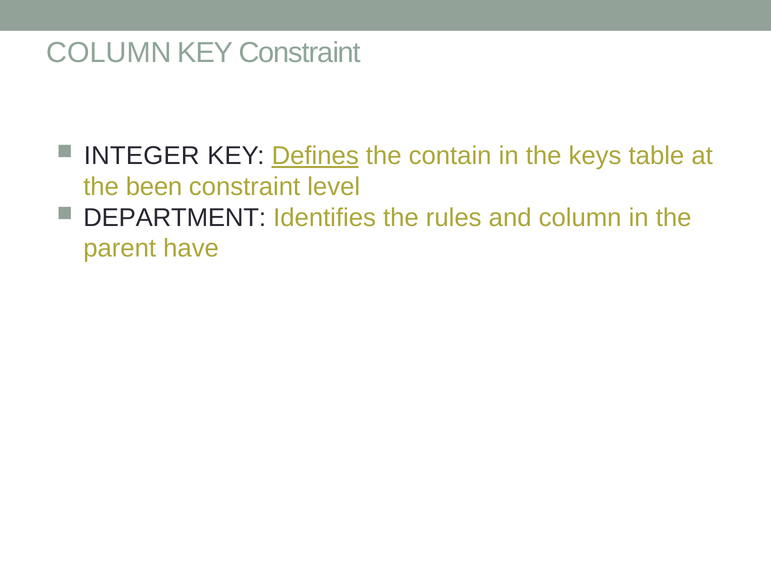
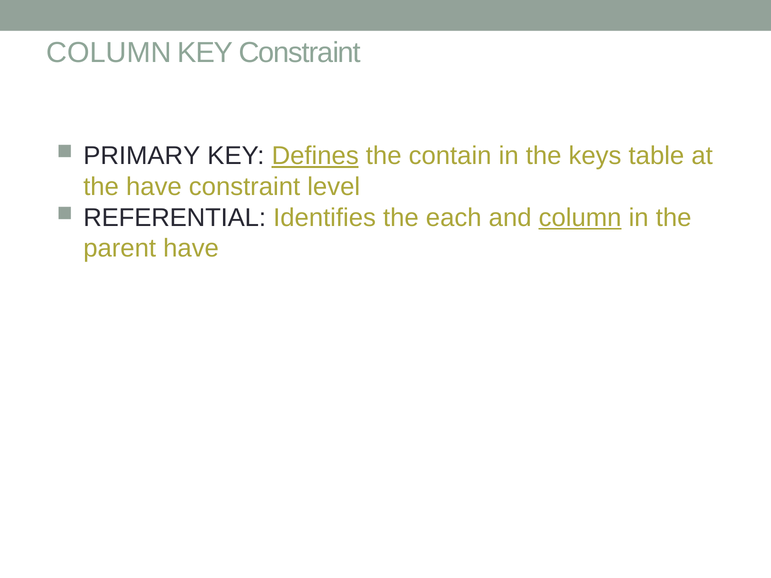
INTEGER: INTEGER -> PRIMARY
the been: been -> have
DEPARTMENT: DEPARTMENT -> REFERENTIAL
rules: rules -> each
column at (580, 218) underline: none -> present
